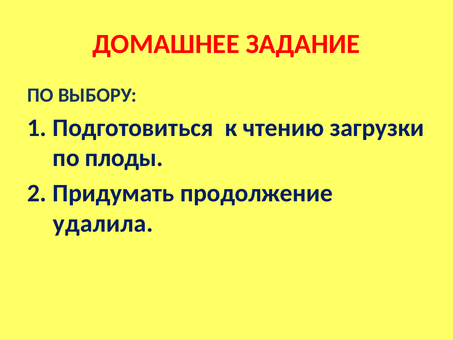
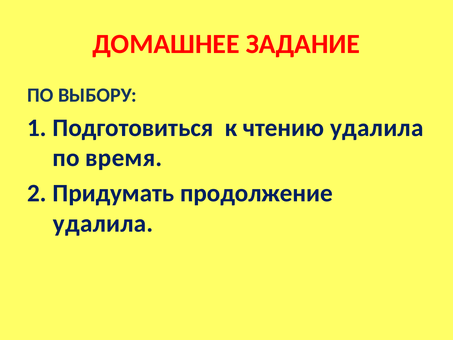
чтению загрузки: загрузки -> удалила
плоды: плоды -> время
